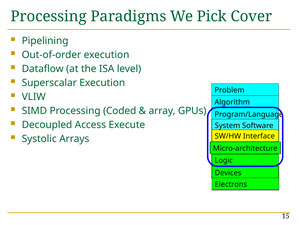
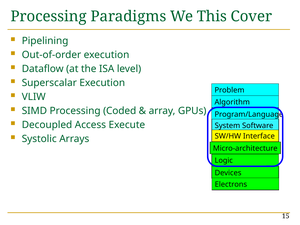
Pick: Pick -> This
